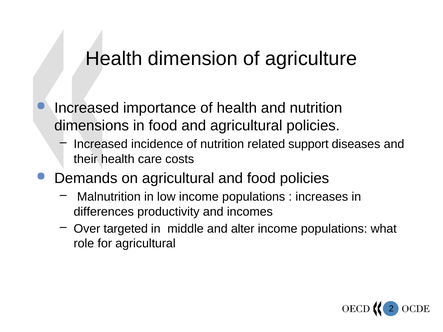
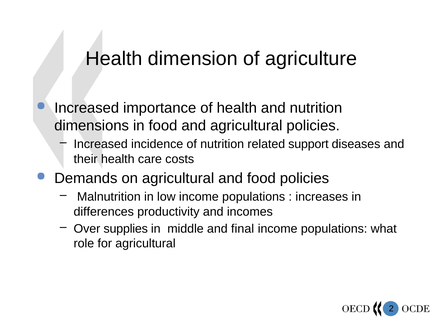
targeted: targeted -> supplies
alter: alter -> final
